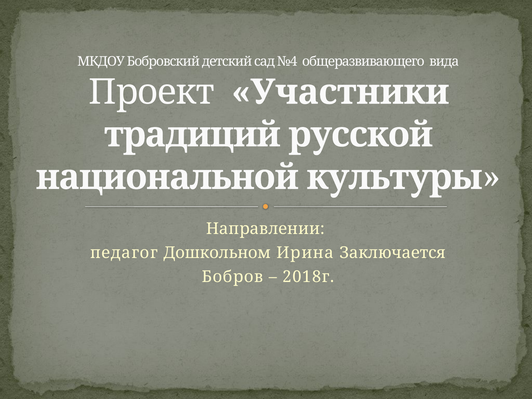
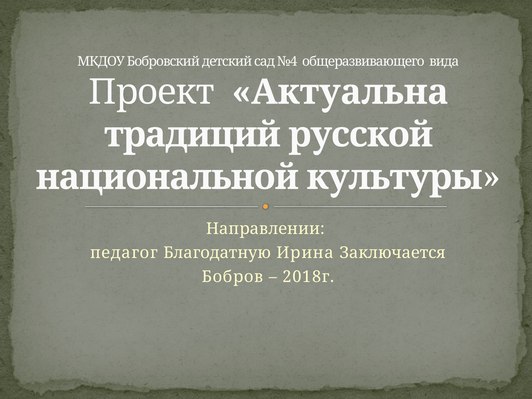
Участники: Участники -> Актуальна
Дошкольном: Дошкольном -> Благодатную
